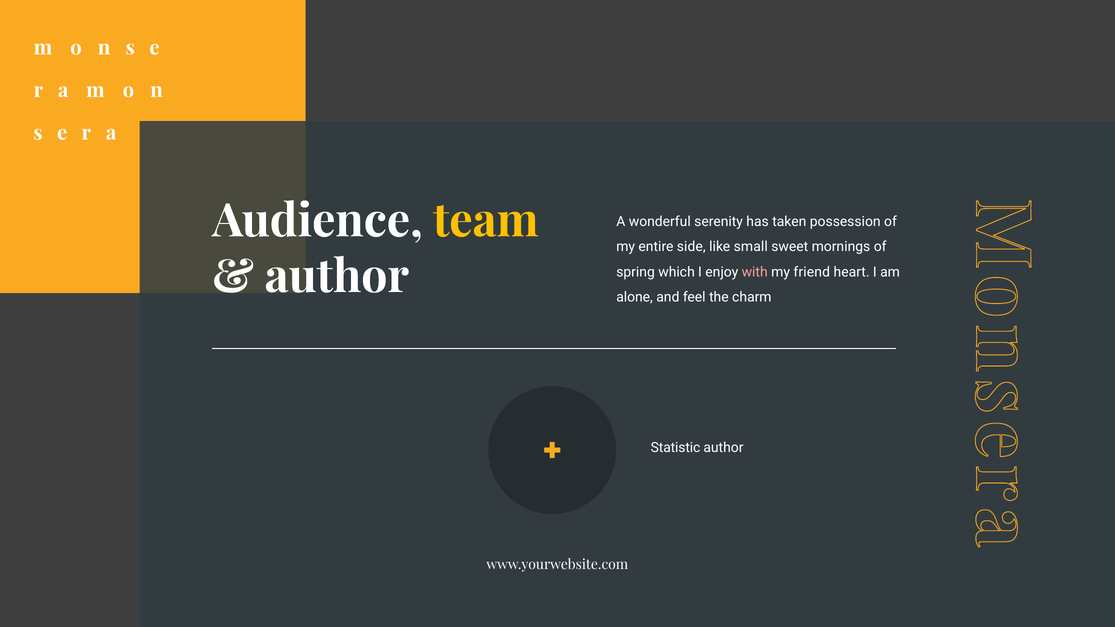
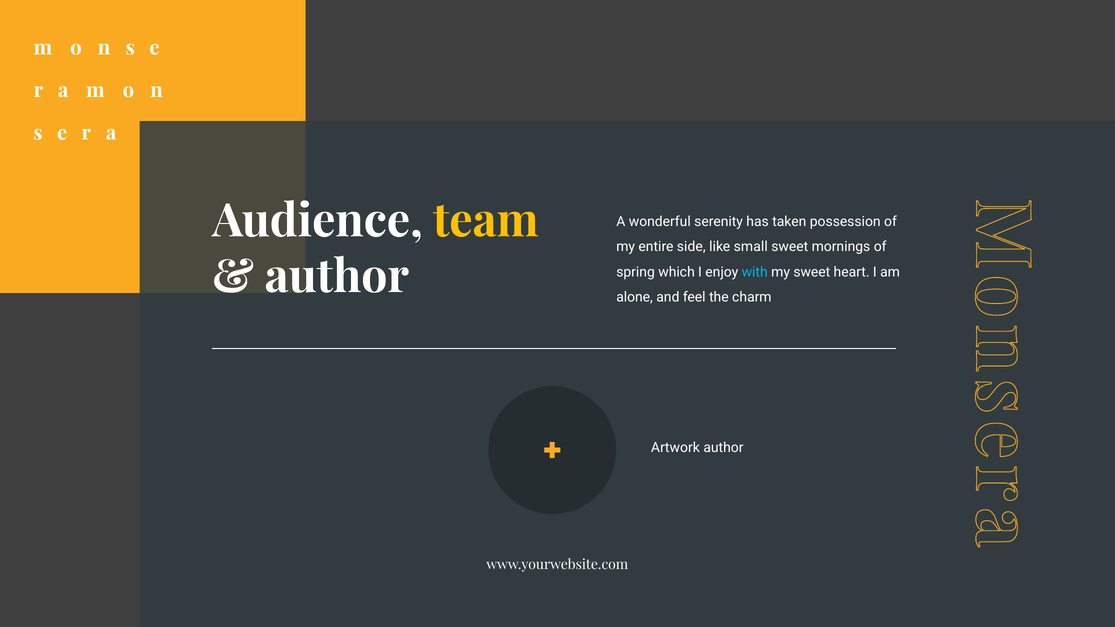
with colour: pink -> light blue
my friend: friend -> sweet
Statistic: Statistic -> Artwork
